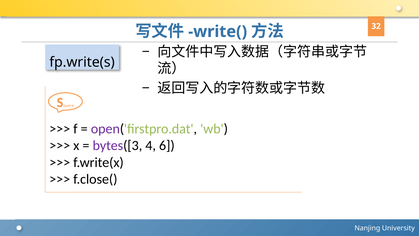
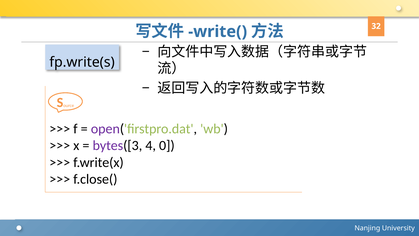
6: 6 -> 0
